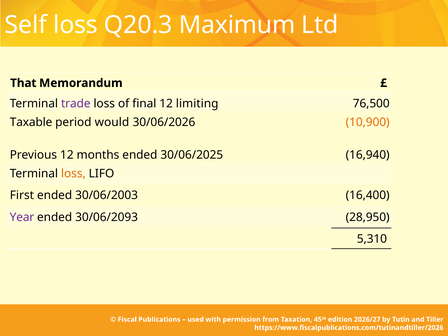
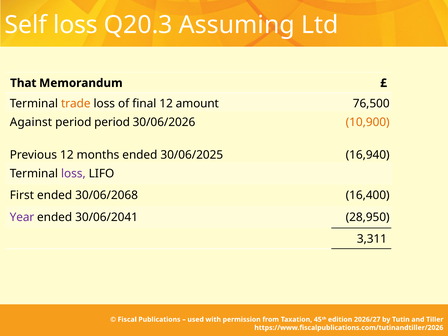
Maximum: Maximum -> Assuming
trade colour: purple -> orange
limiting: limiting -> amount
Taxable: Taxable -> Against
period would: would -> period
loss at (73, 173) colour: orange -> purple
30/06/2003: 30/06/2003 -> 30/06/2068
30/06/2093: 30/06/2093 -> 30/06/2041
5,310: 5,310 -> 3,311
